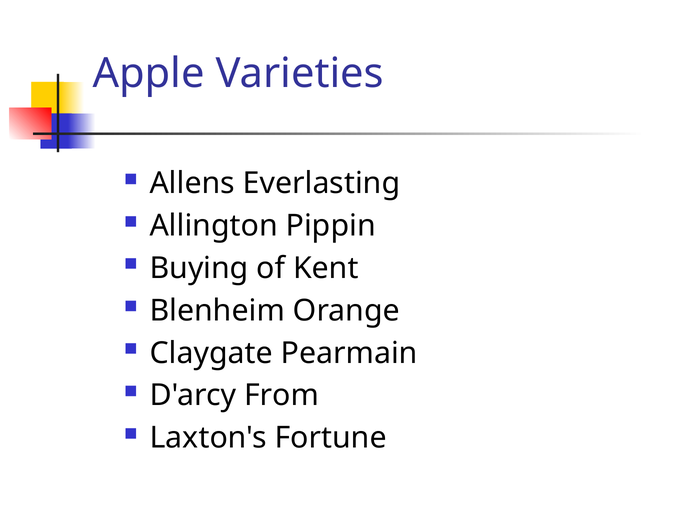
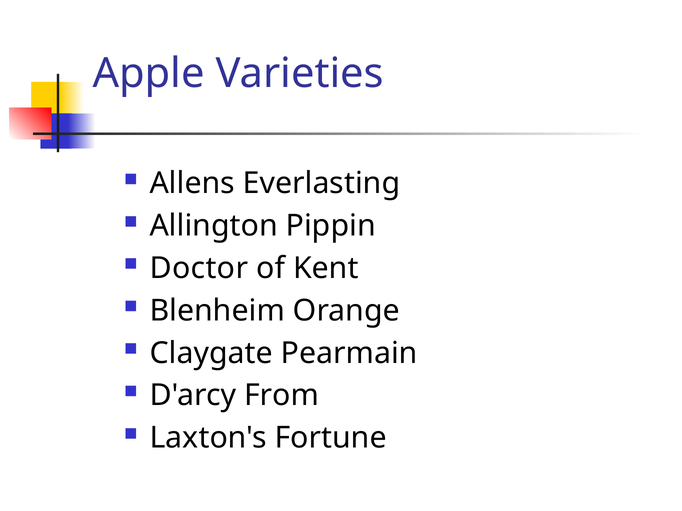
Buying: Buying -> Doctor
